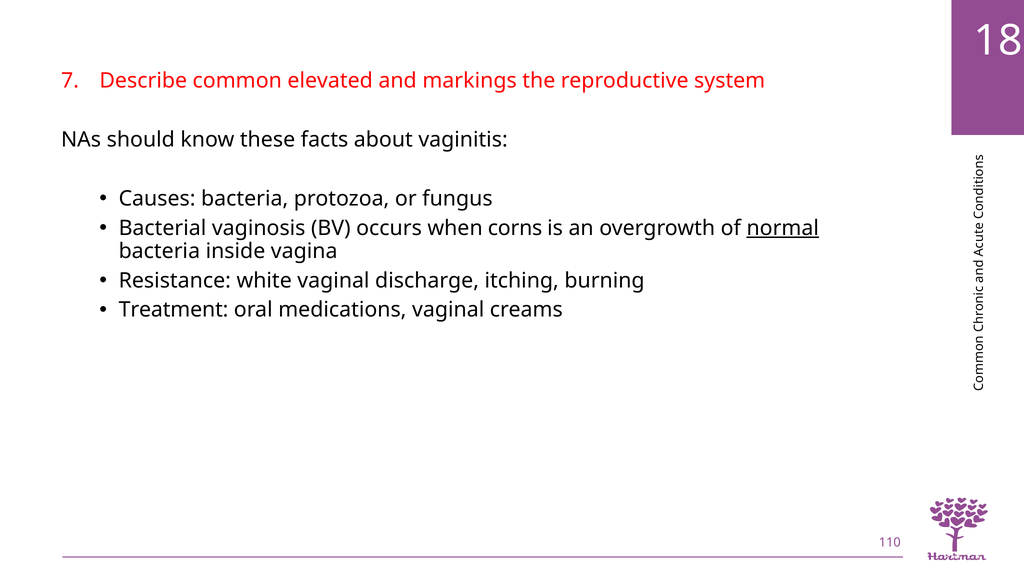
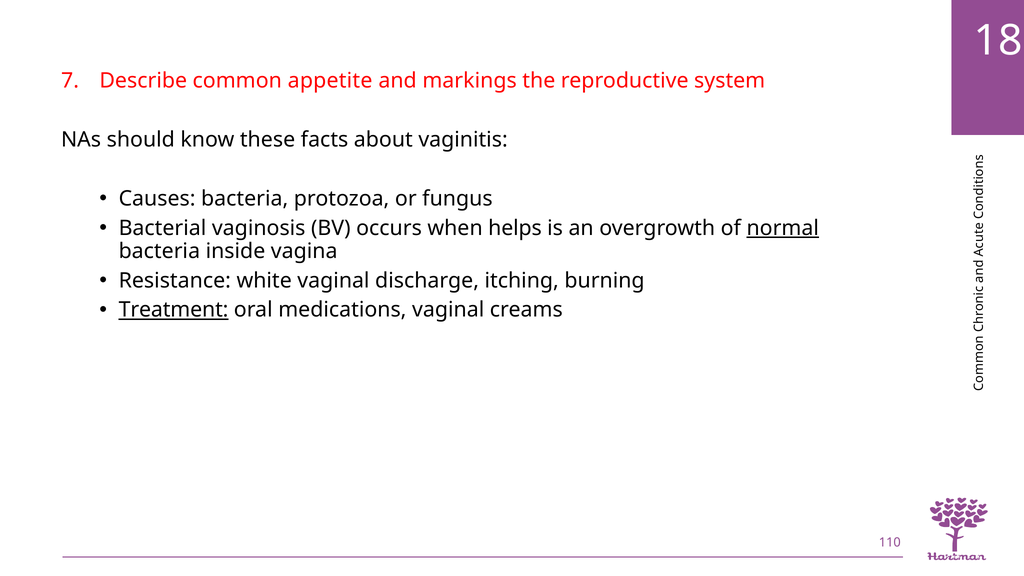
elevated: elevated -> appetite
corns: corns -> helps
Treatment underline: none -> present
